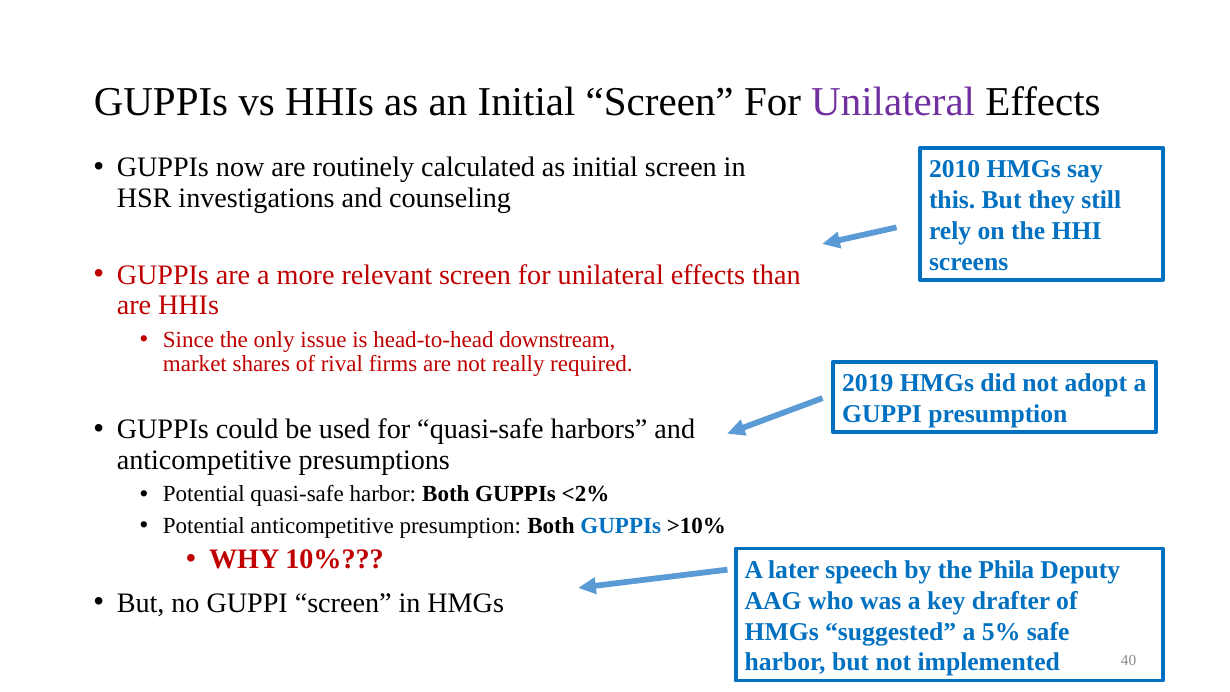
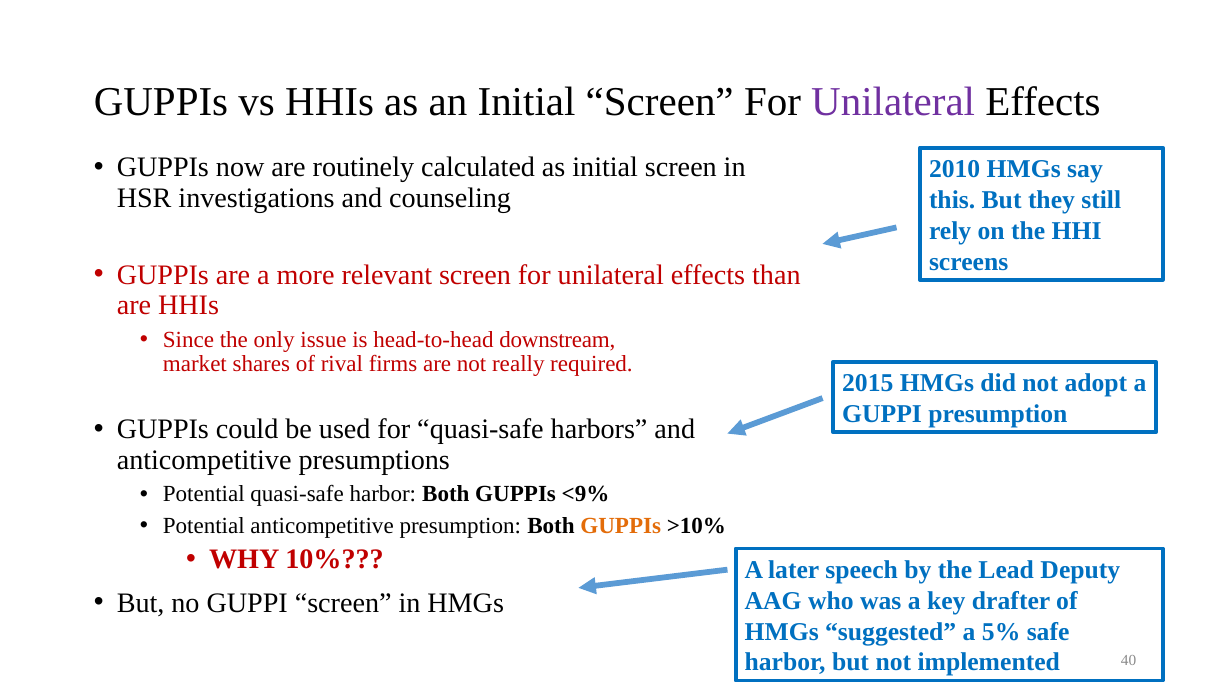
2019: 2019 -> 2015
<2%: <2% -> <9%
GUPPIs at (621, 525) colour: blue -> orange
Phila: Phila -> Lead
